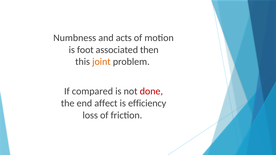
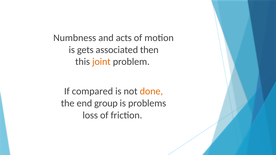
foot: foot -> gets
done colour: red -> orange
affect: affect -> group
efficiency: efficiency -> problems
